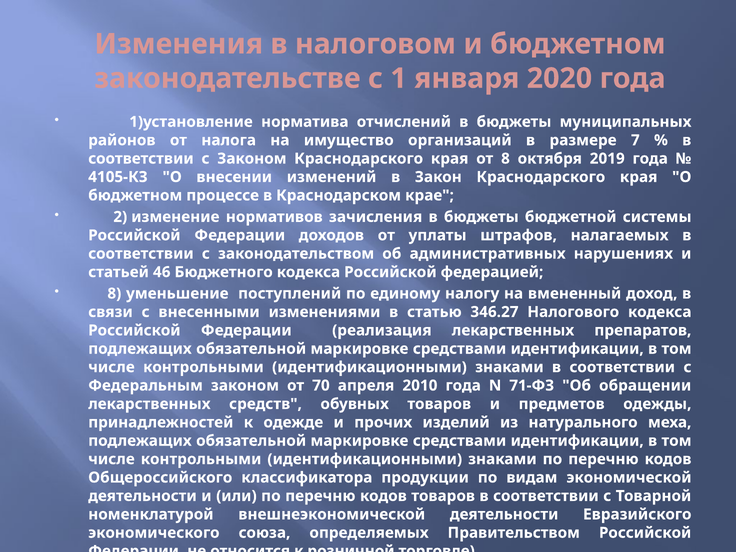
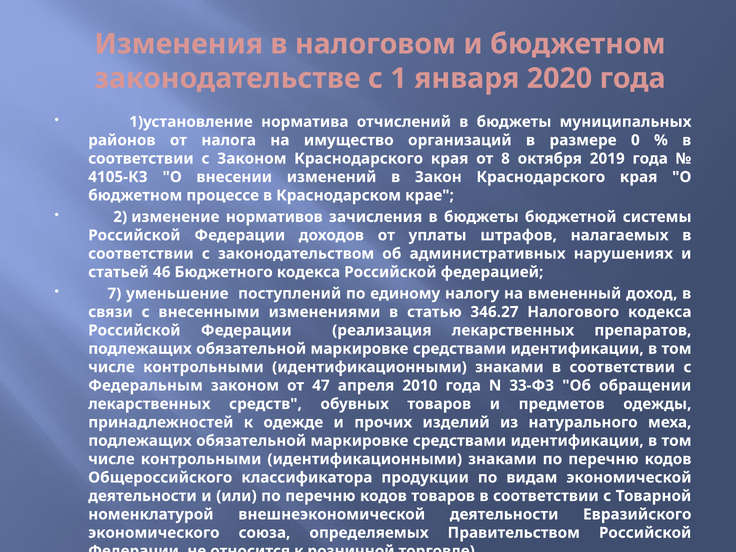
7: 7 -> 0
8 at (114, 294): 8 -> 7
70: 70 -> 47
71-ФЗ: 71-ФЗ -> 33-ФЗ
